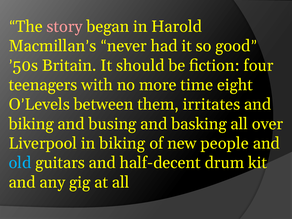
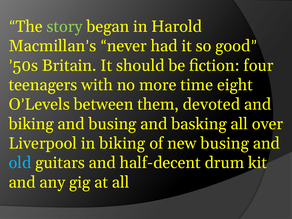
story colour: pink -> light green
irritates: irritates -> devoted
new people: people -> busing
